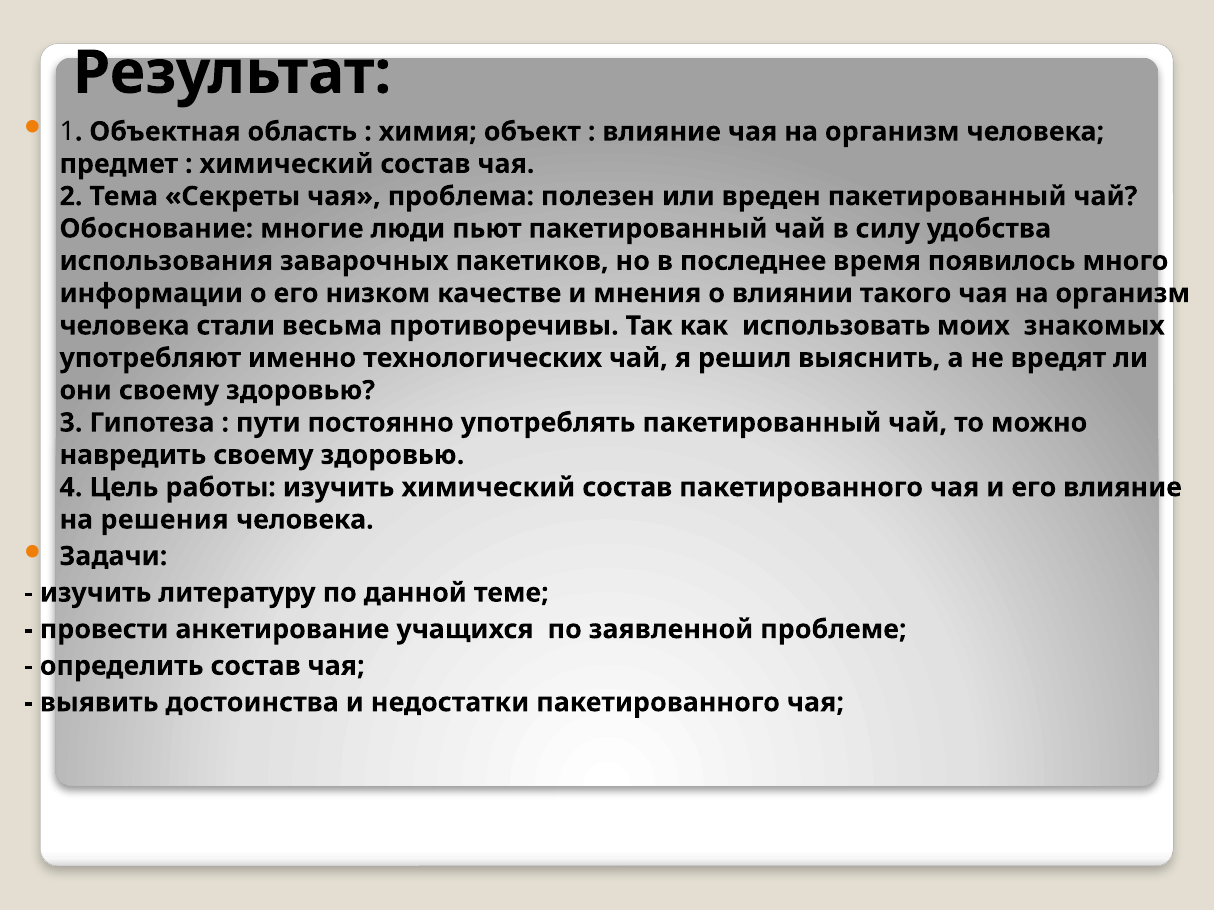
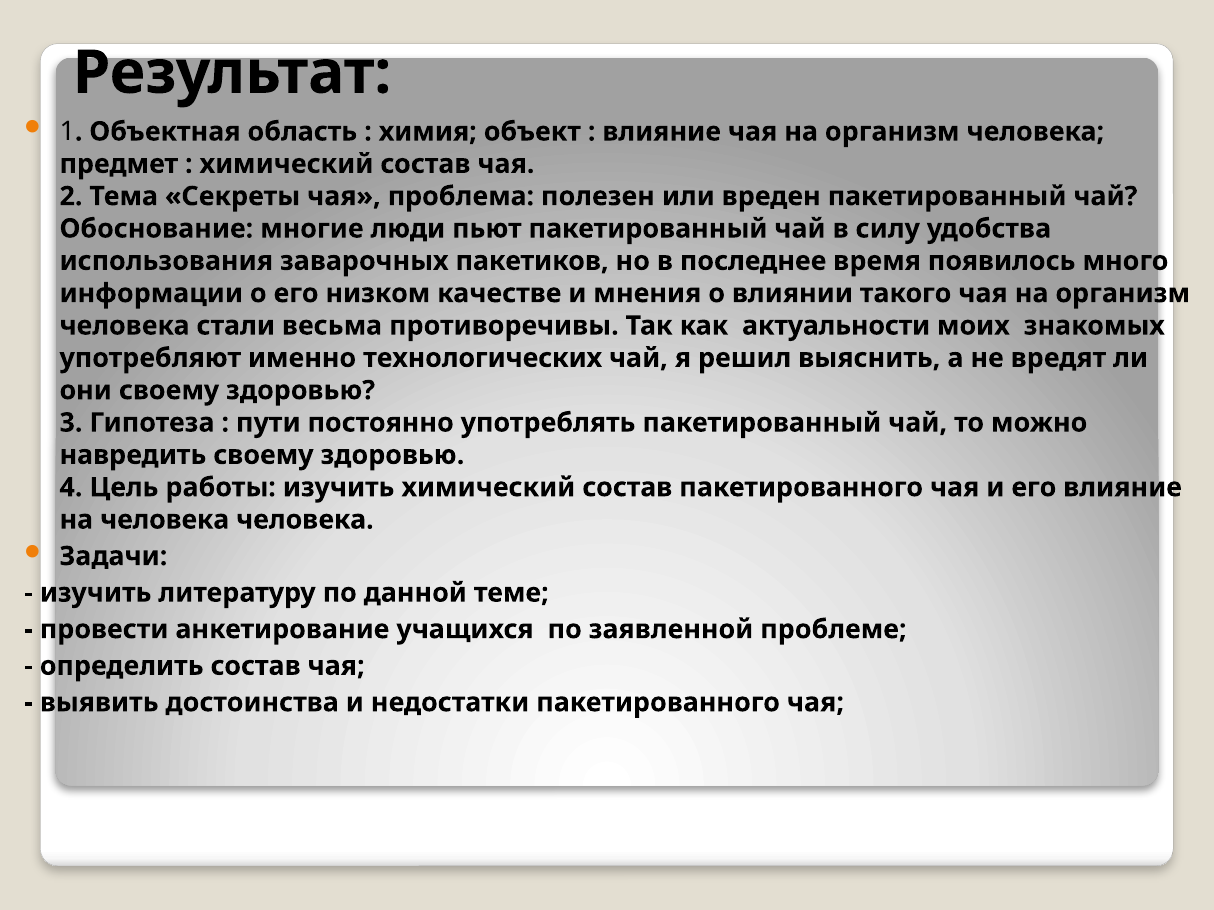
использовать: использовать -> актуальности
на решения: решения -> человека
